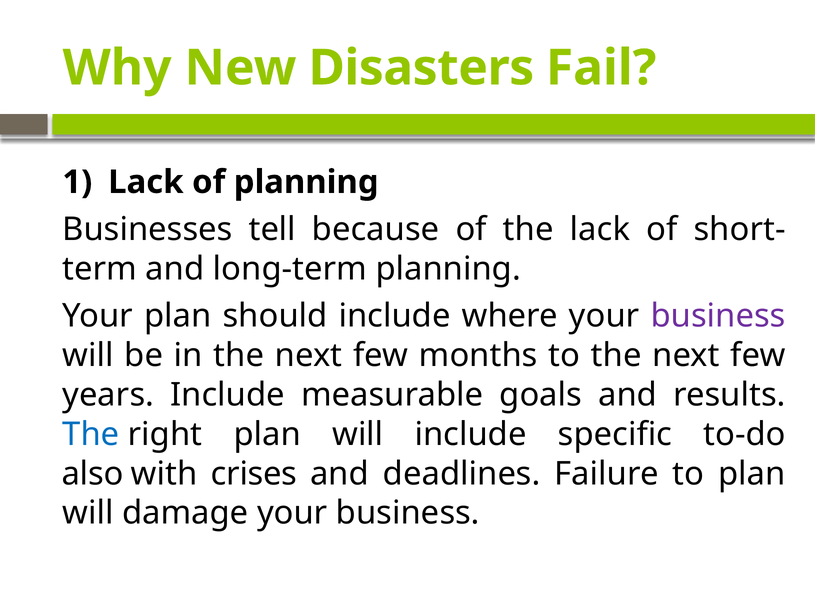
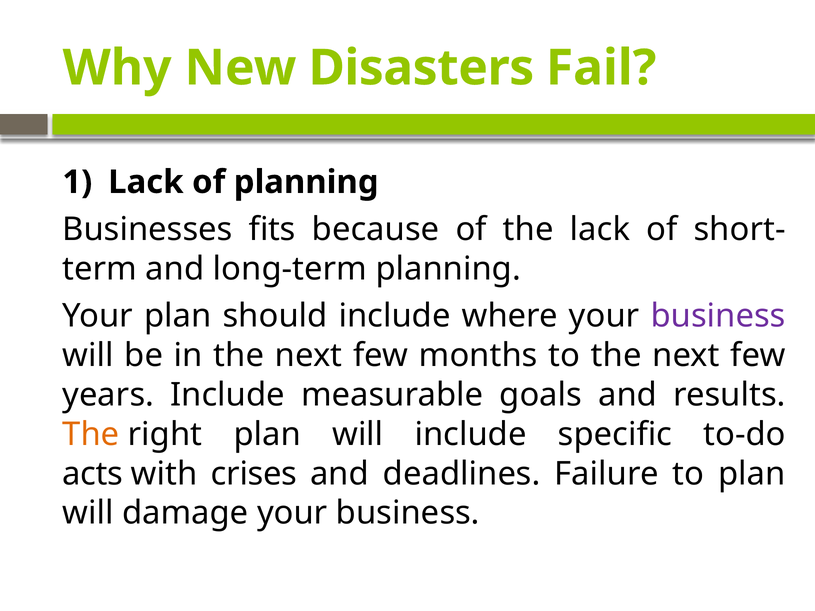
tell: tell -> fits
The at (91, 434) colour: blue -> orange
also: also -> acts
